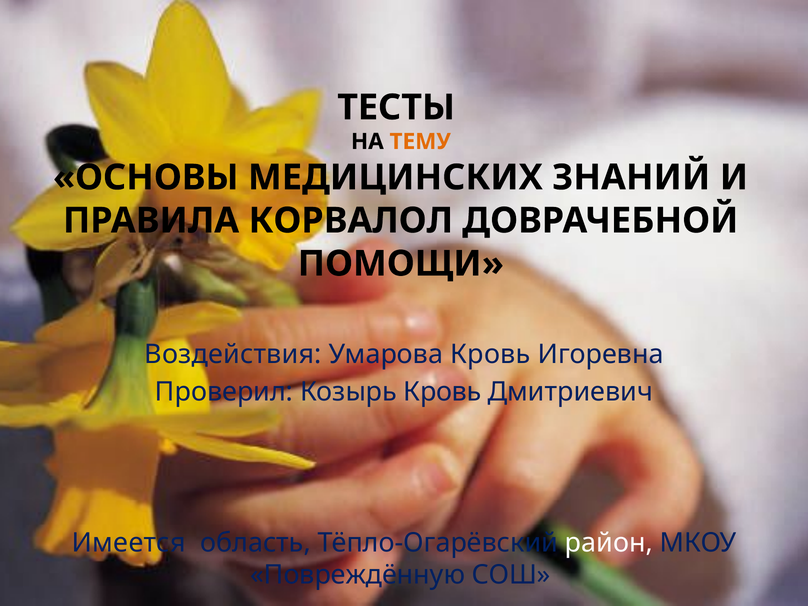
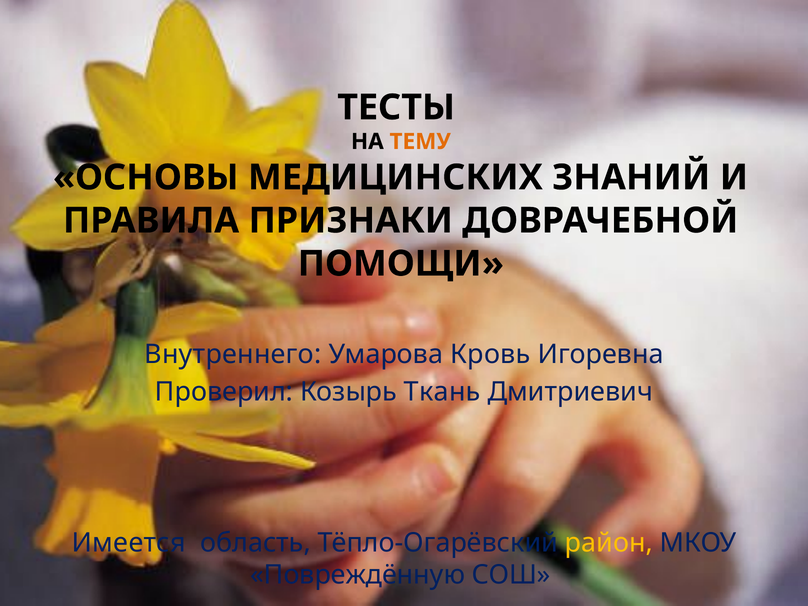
КОРВАЛОЛ: КОРВАЛОЛ -> ПРИЗНАКИ
Воздействия: Воздействия -> Внутреннего
Козырь Кровь: Кровь -> Ткань
район colour: white -> yellow
